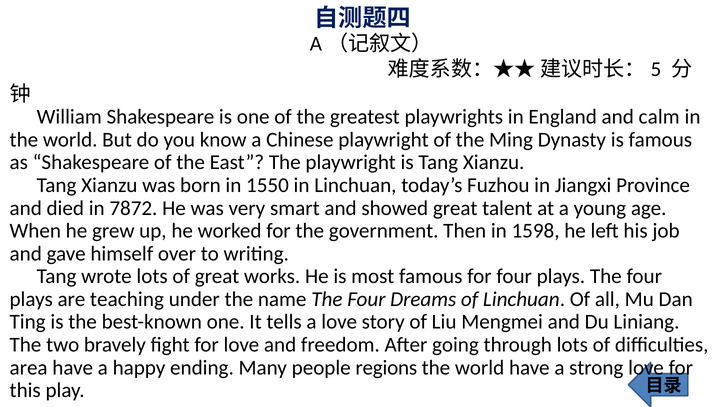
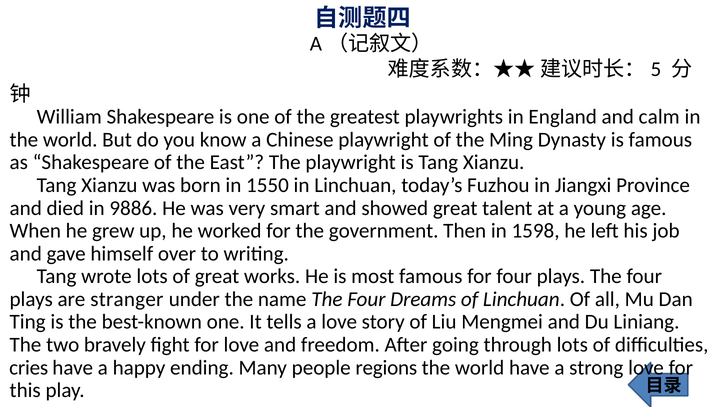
7872: 7872 -> 9886
teaching: teaching -> stranger
area: area -> cries
